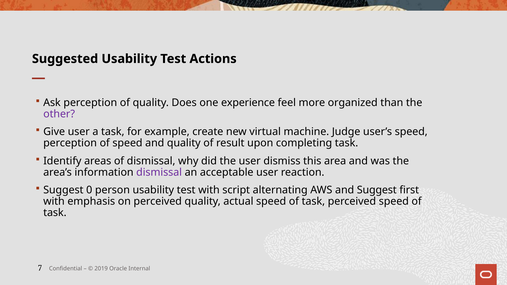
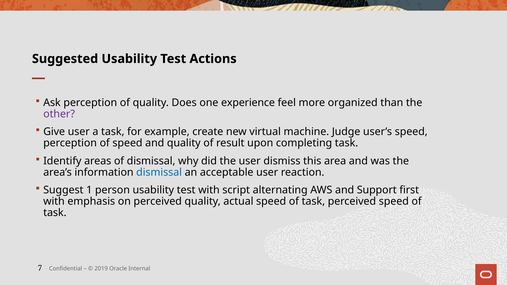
dismissal at (159, 172) colour: purple -> blue
0: 0 -> 1
and Suggest: Suggest -> Support
